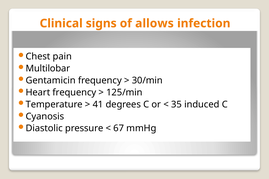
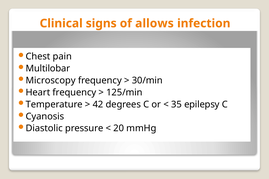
Gentamicin: Gentamicin -> Microscopy
41: 41 -> 42
induced: induced -> epilepsy
67: 67 -> 20
